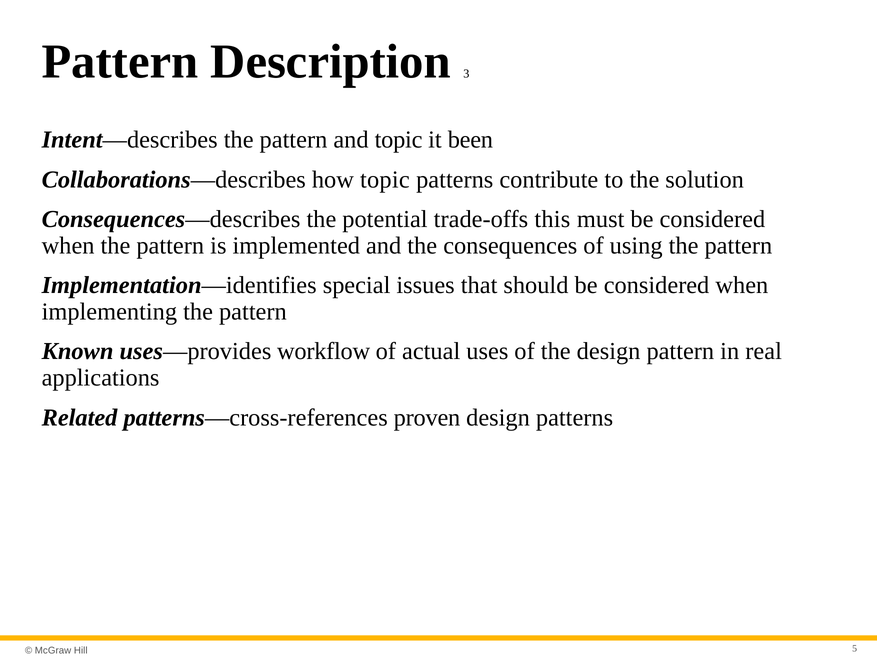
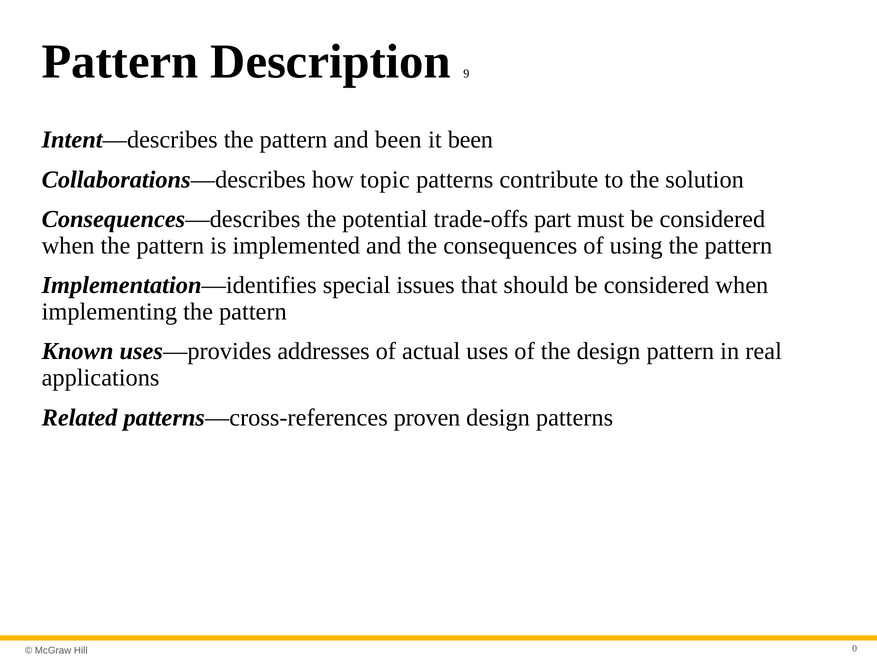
3: 3 -> 9
and topic: topic -> been
this: this -> part
workflow: workflow -> addresses
5: 5 -> 0
